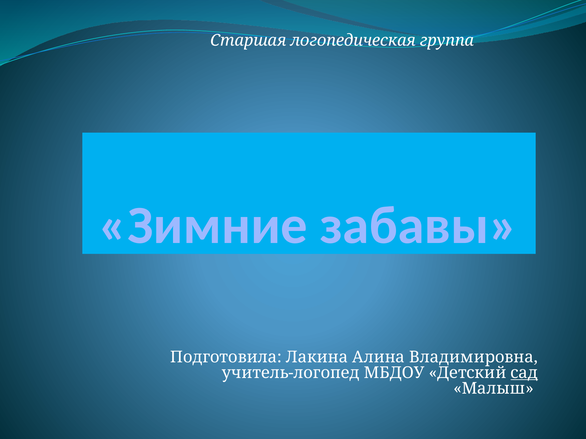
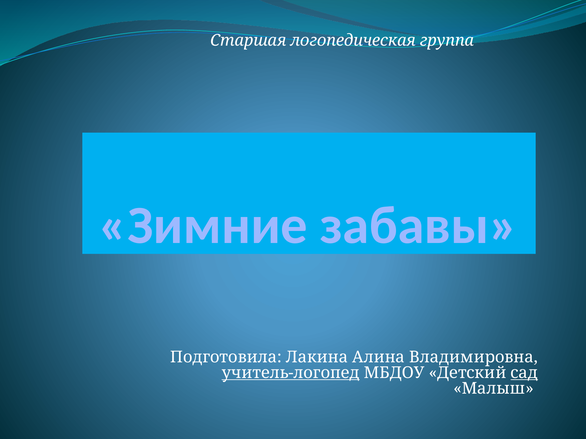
учитель-логопед underline: none -> present
